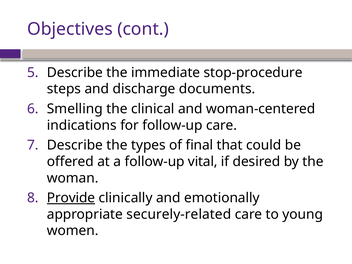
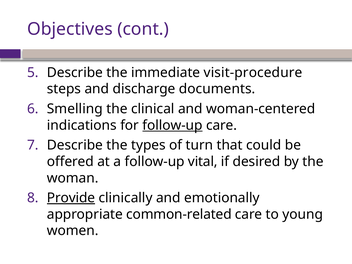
stop-procedure: stop-procedure -> visit-procedure
follow-up at (172, 125) underline: none -> present
final: final -> turn
securely-related: securely-related -> common-related
